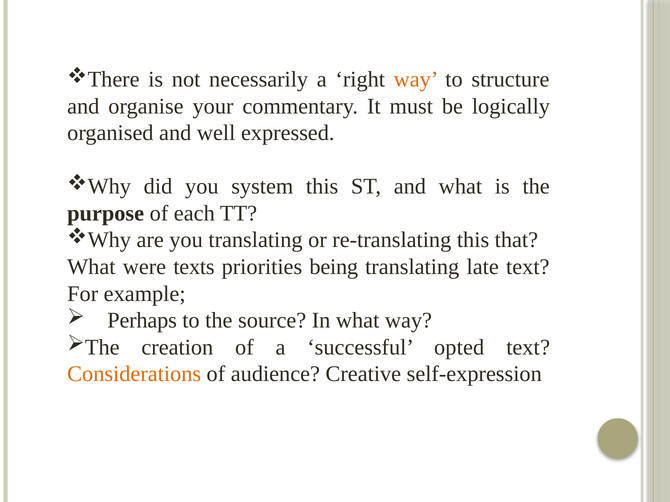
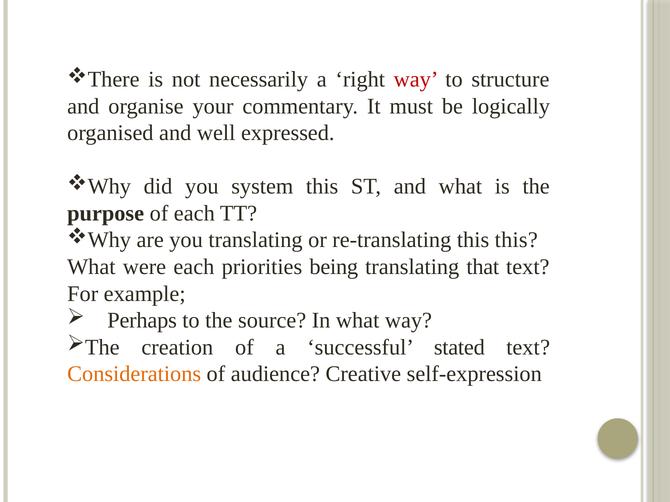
way at (416, 80) colour: orange -> red
this that: that -> this
were texts: texts -> each
late: late -> that
opted: opted -> stated
